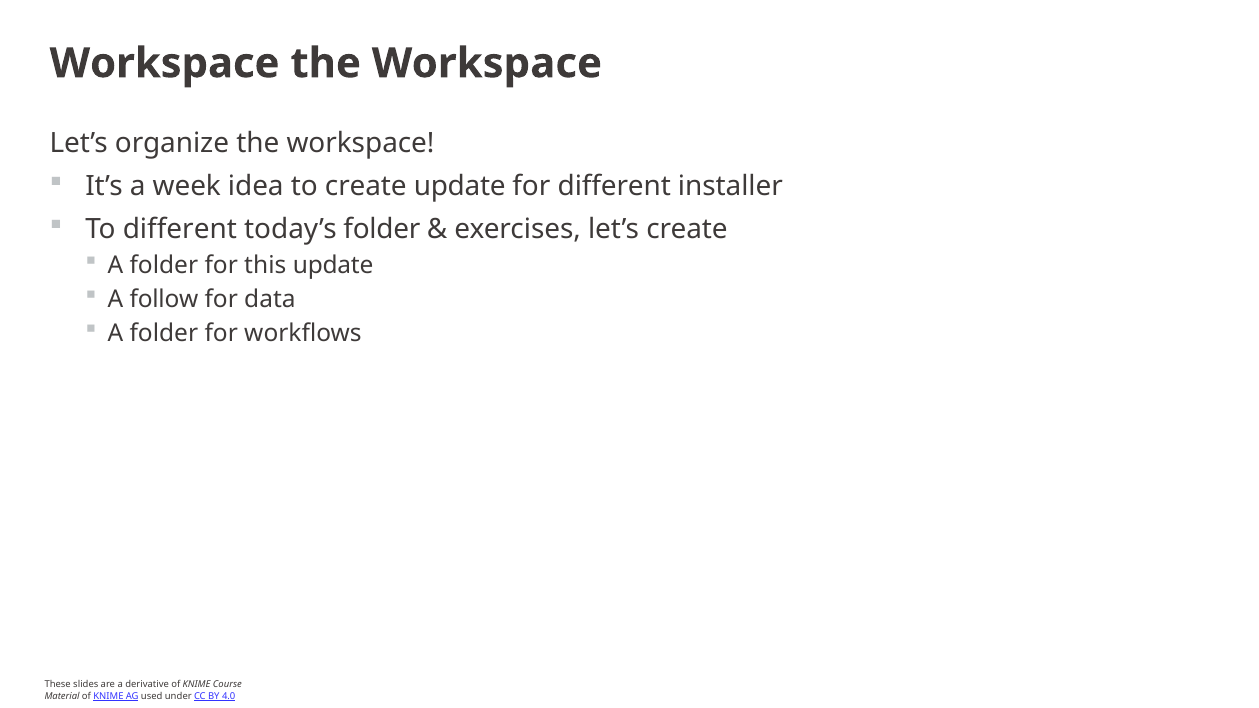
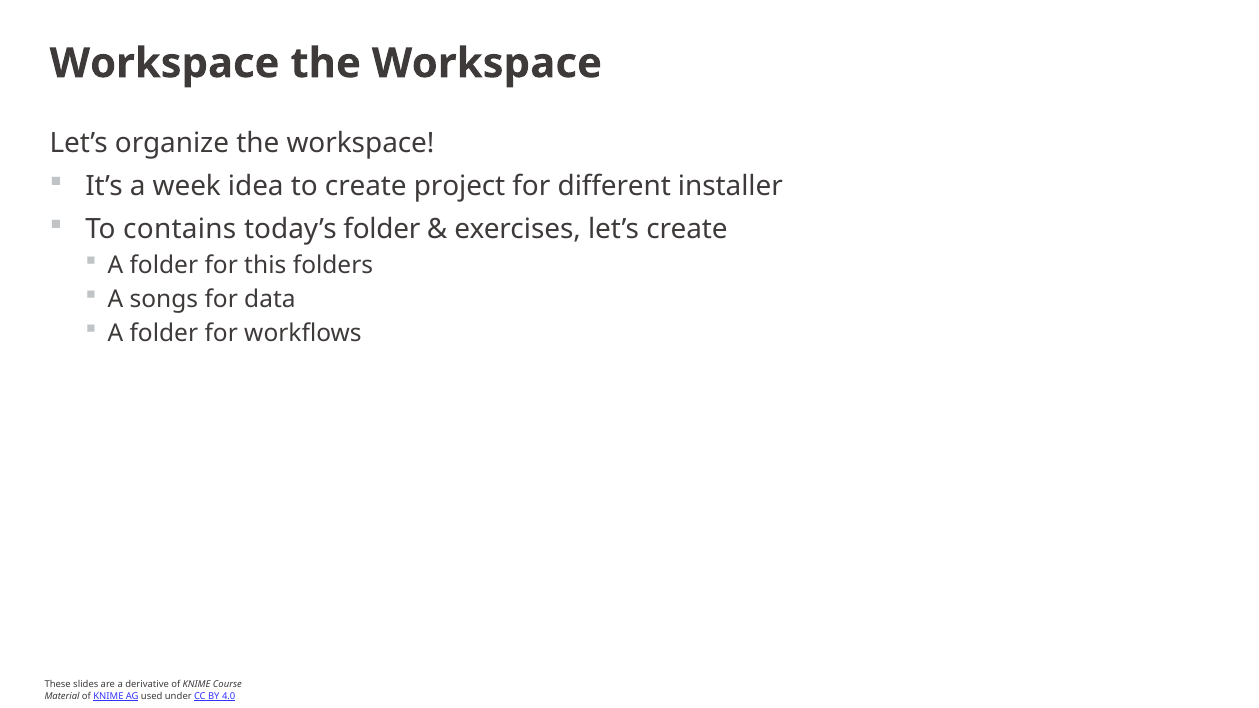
create update: update -> project
To different: different -> contains
this update: update -> folders
follow: follow -> songs
